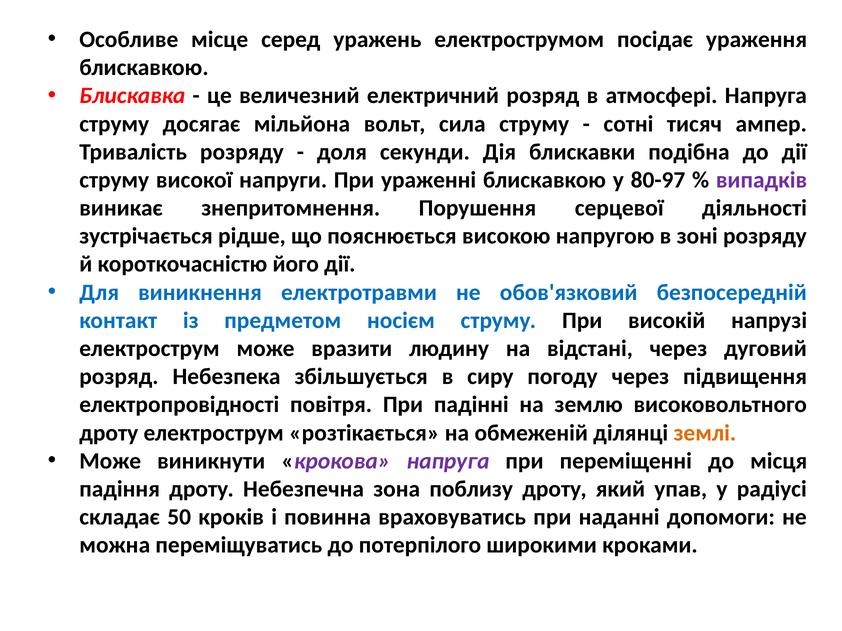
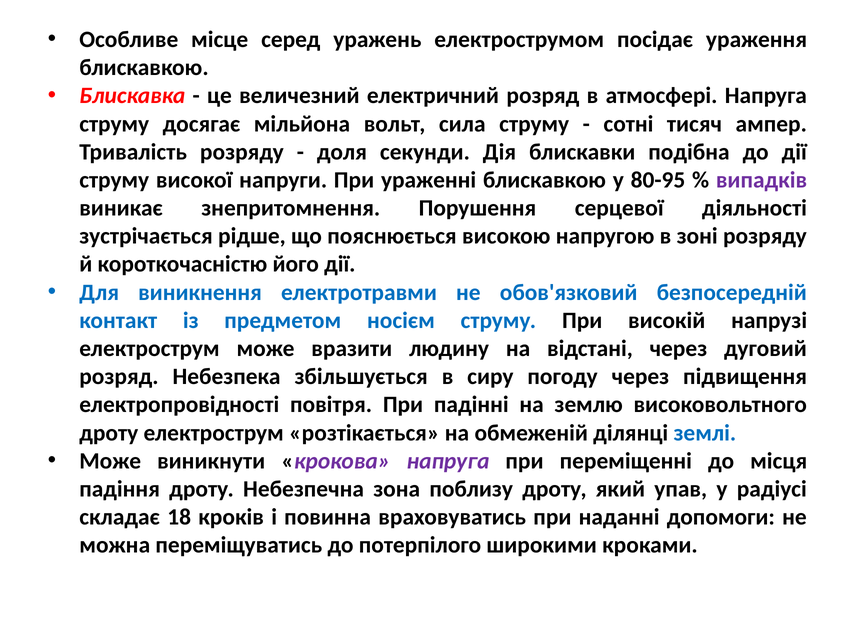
80-97: 80-97 -> 80-95
землі colour: orange -> blue
50: 50 -> 18
